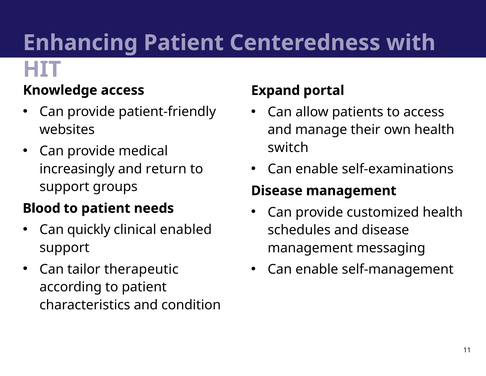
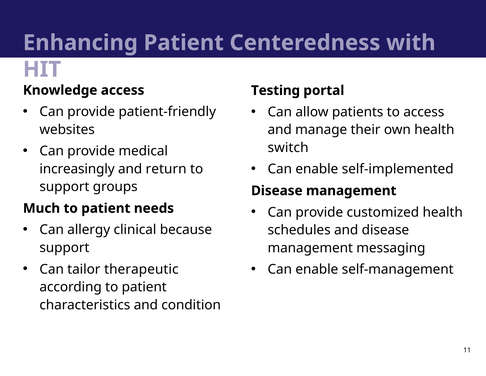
Expand: Expand -> Testing
self-examinations: self-examinations -> self-implemented
Blood: Blood -> Much
quickly: quickly -> allergy
enabled: enabled -> because
